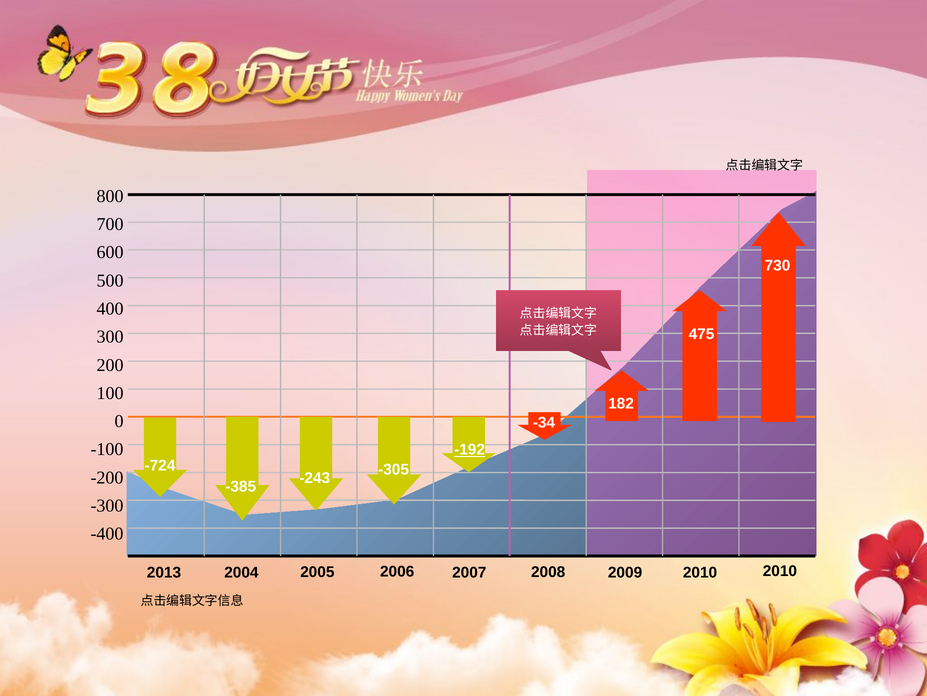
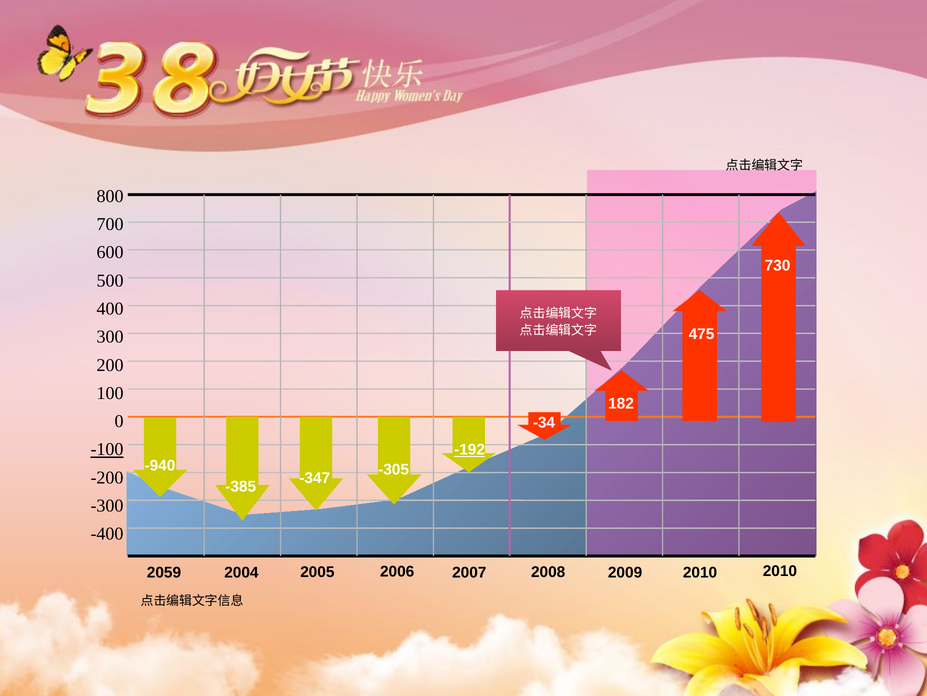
-100 underline: none -> present
-724: -724 -> -940
-243: -243 -> -347
2013: 2013 -> 2059
